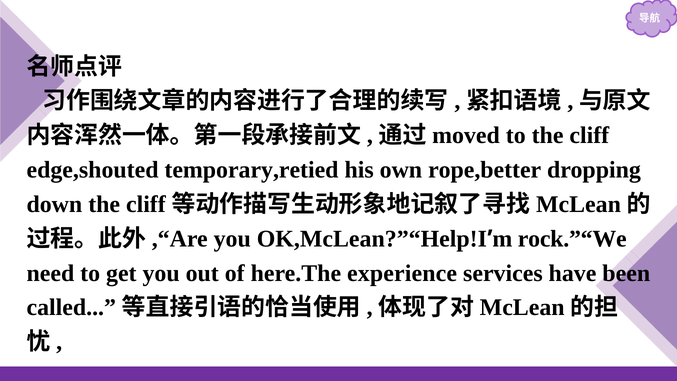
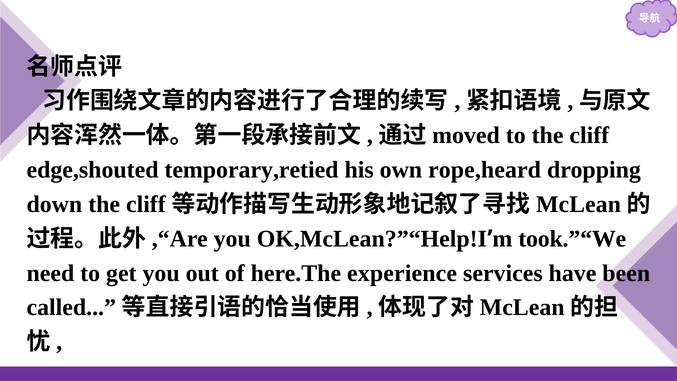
rope,better: rope,better -> rope,heard
rock.”“We: rock.”“We -> took.”“We
